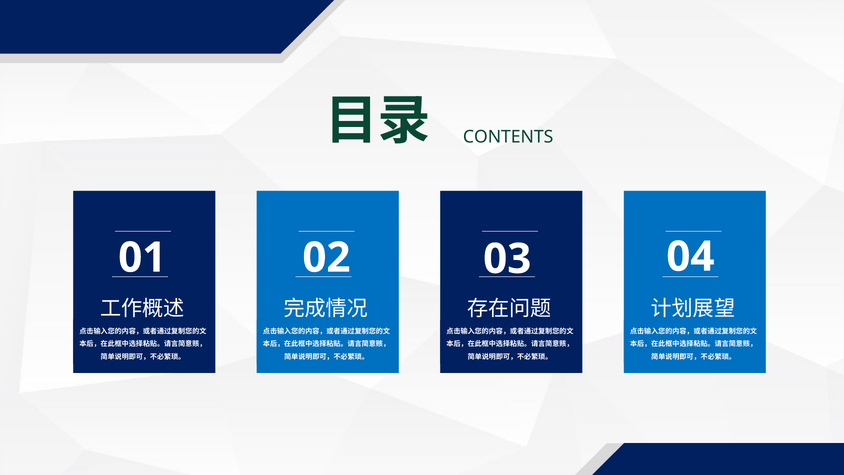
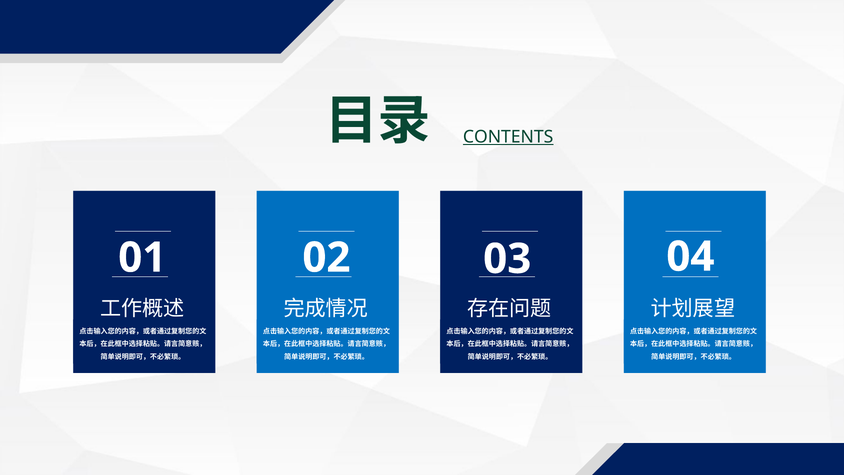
CONTENTS underline: none -> present
